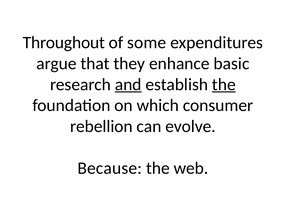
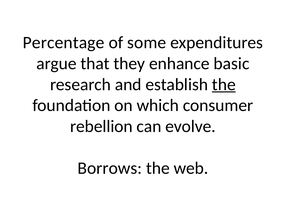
Throughout: Throughout -> Percentage
and underline: present -> none
Because: Because -> Borrows
